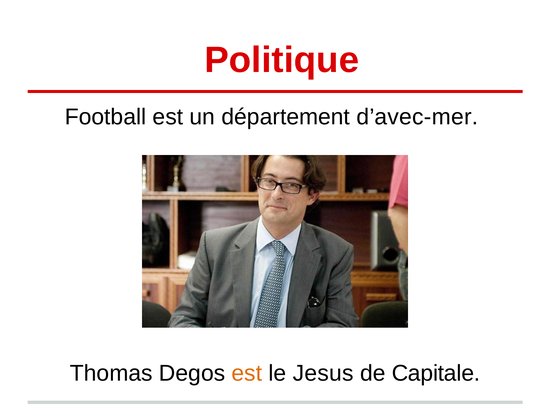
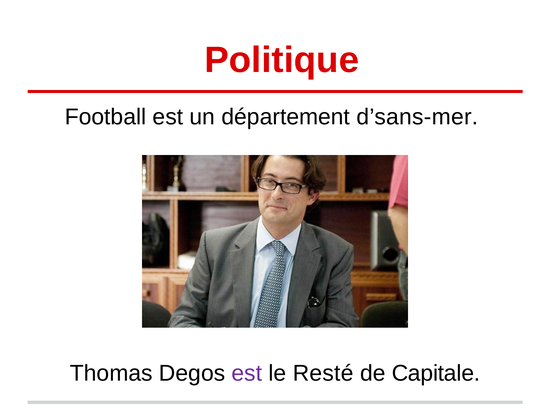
d’avec-mer: d’avec-mer -> d’sans-mer
est at (247, 374) colour: orange -> purple
Jesus: Jesus -> Resté
